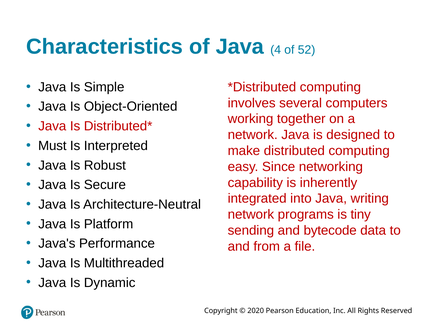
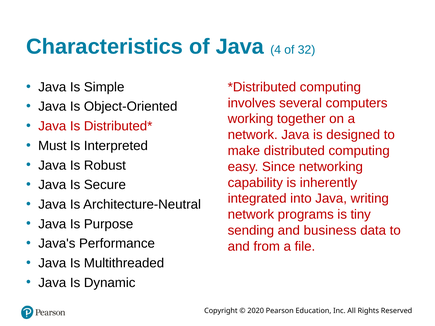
52: 52 -> 32
Platform: Platform -> Purpose
bytecode: bytecode -> business
